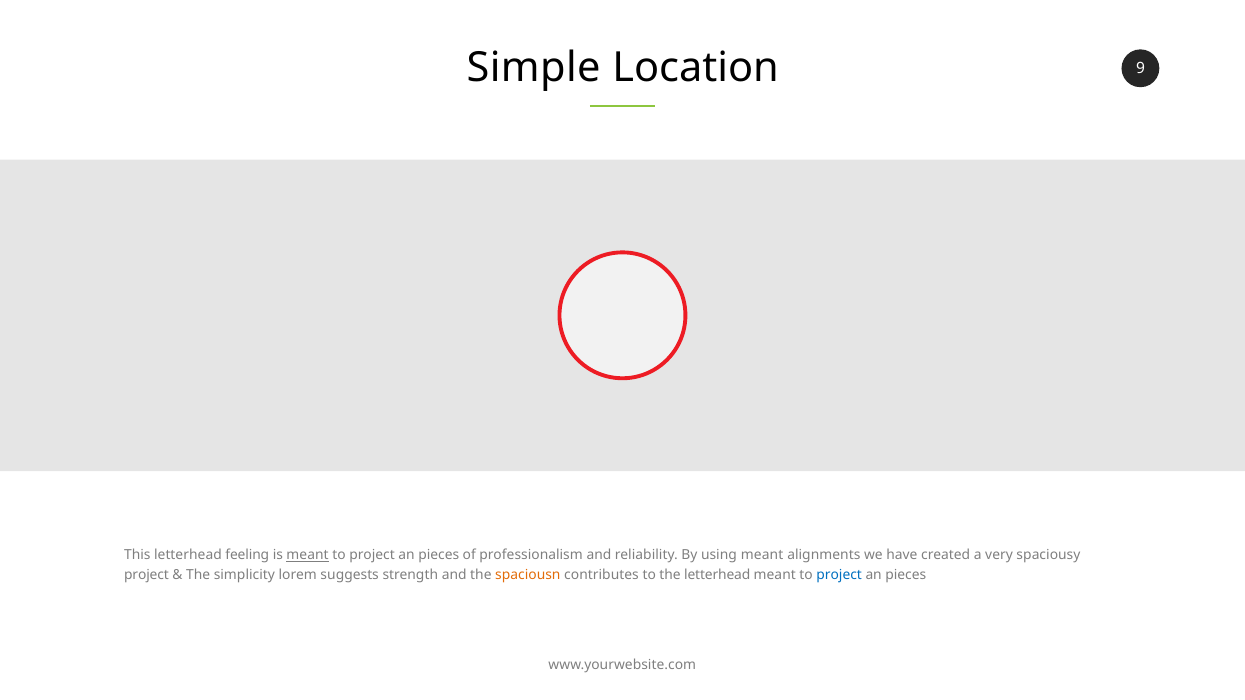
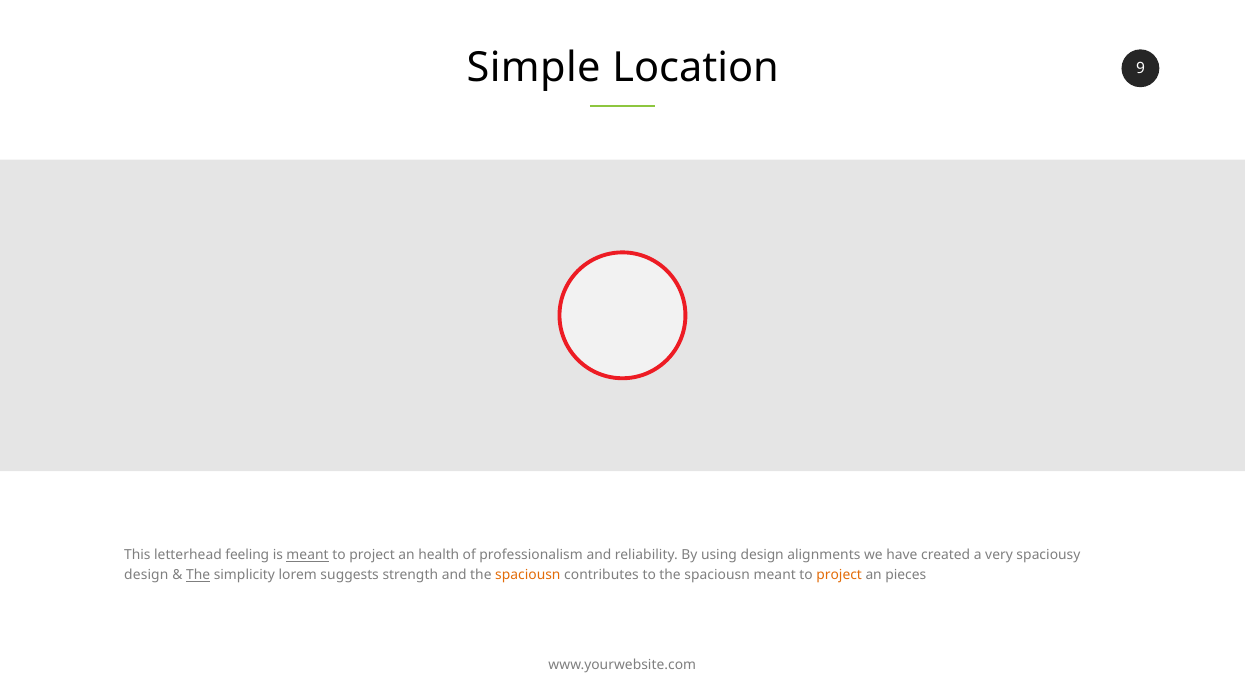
pieces at (439, 556): pieces -> health
using meant: meant -> design
project at (146, 576): project -> design
The at (198, 576) underline: none -> present
to the letterhead: letterhead -> spaciousn
project at (839, 576) colour: blue -> orange
